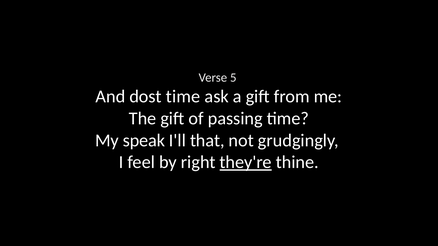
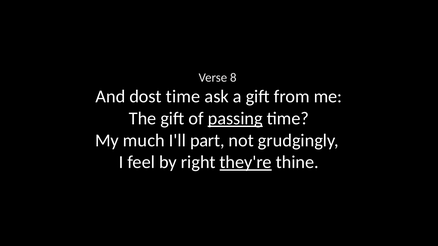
5: 5 -> 8
passing underline: none -> present
speak: speak -> much
that: that -> part
